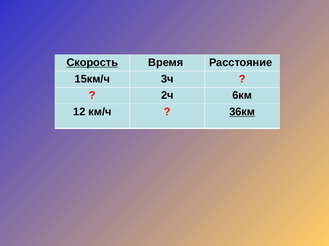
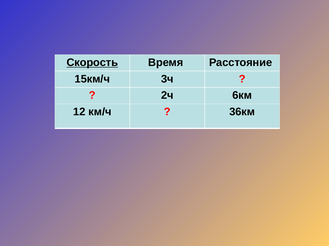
36км underline: present -> none
